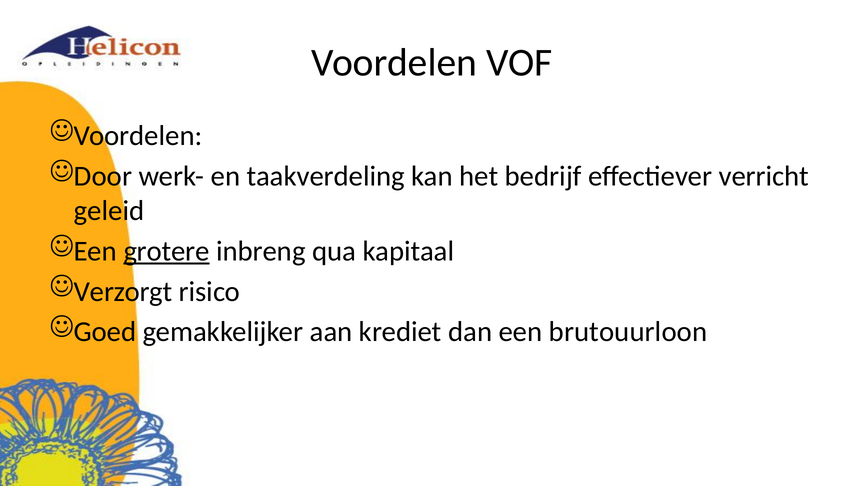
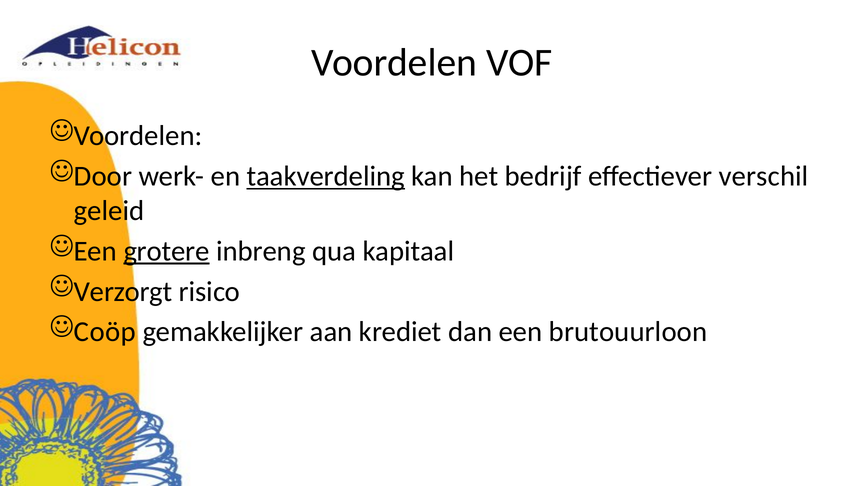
taakverdeling underline: none -> present
verricht: verricht -> verschil
Goed: Goed -> Coöp
